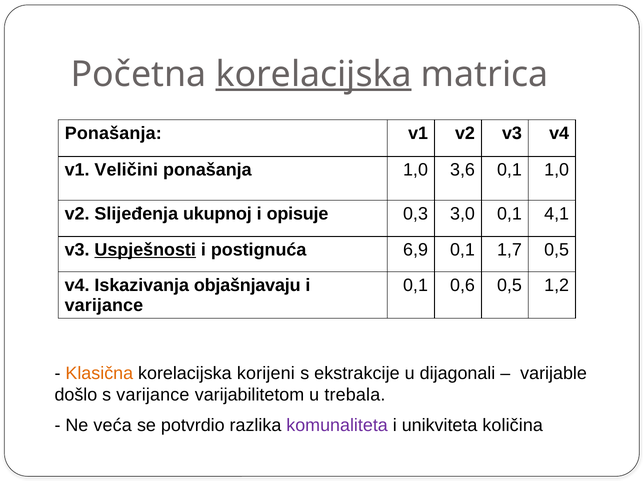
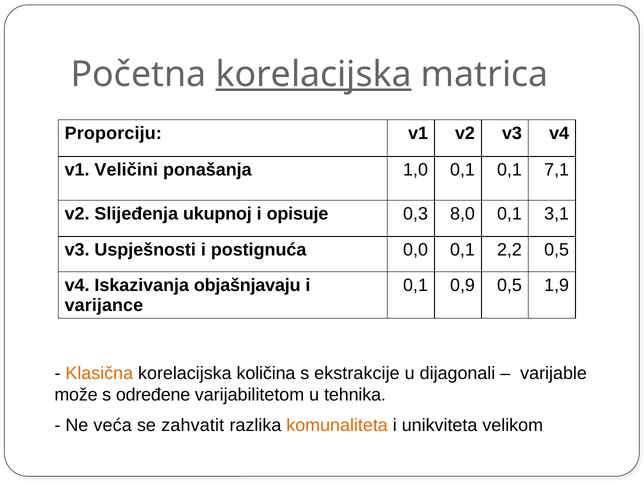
Ponašanja at (113, 133): Ponašanja -> Proporciju
1,0 3,6: 3,6 -> 0,1
0,1 1,0: 1,0 -> 7,1
3,0: 3,0 -> 8,0
4,1: 4,1 -> 3,1
Uspješnosti underline: present -> none
6,9: 6,9 -> 0,0
1,7: 1,7 -> 2,2
0,6: 0,6 -> 0,9
1,2: 1,2 -> 1,9
korijeni: korijeni -> količina
došlo: došlo -> može
s varijance: varijance -> određene
trebala: trebala -> tehnika
potvrdio: potvrdio -> zahvatit
komunaliteta colour: purple -> orange
količina: količina -> velikom
